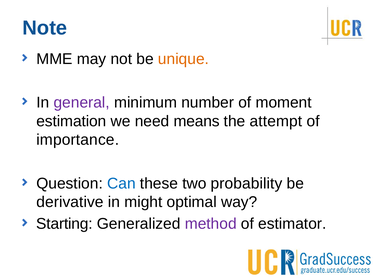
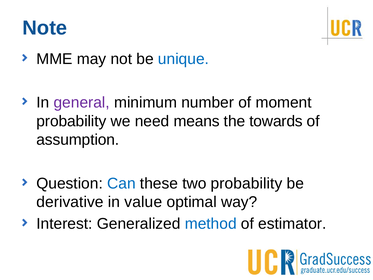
unique colour: orange -> blue
estimation at (71, 121): estimation -> probability
attempt: attempt -> towards
importance: importance -> assumption
might: might -> value
Starting: Starting -> Interest
method colour: purple -> blue
